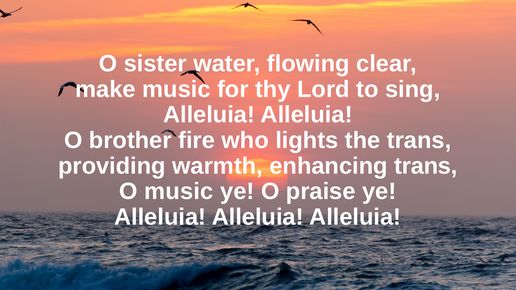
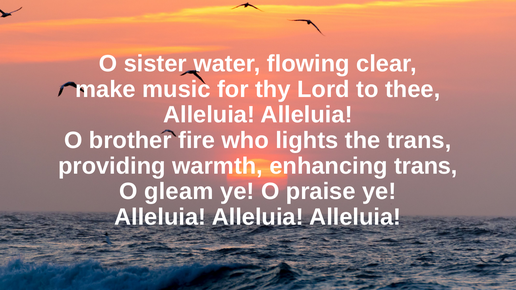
sing: sing -> thee
O music: music -> gleam
